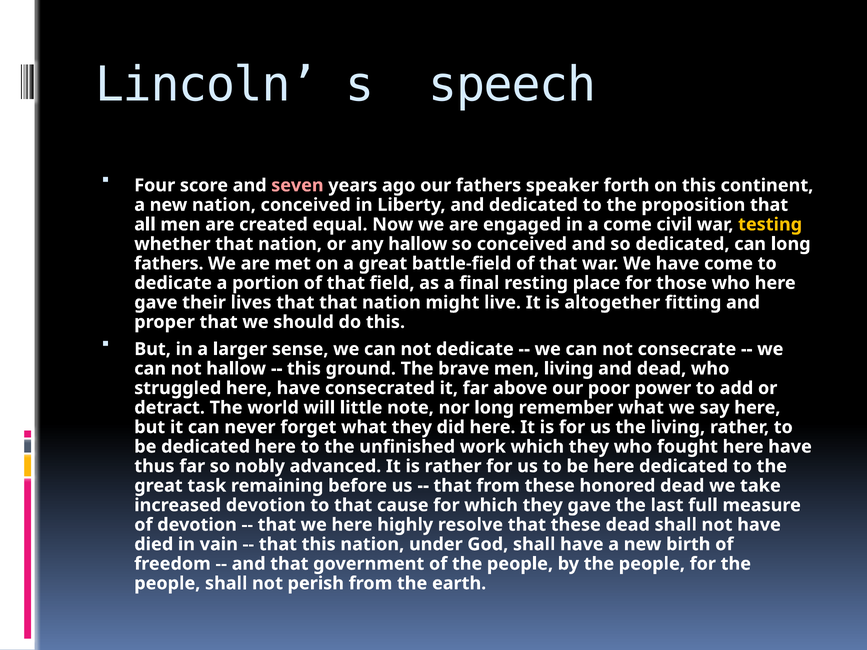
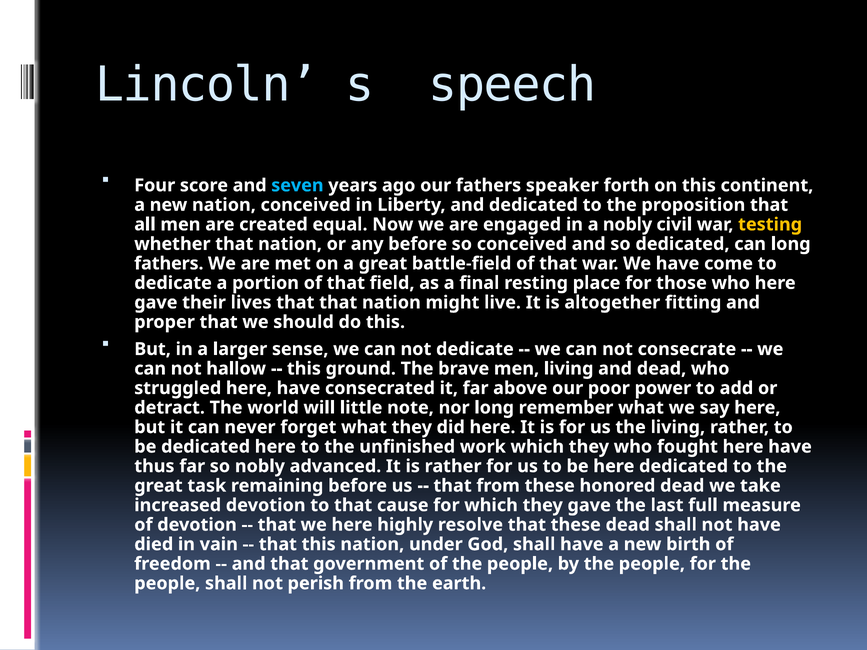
seven colour: pink -> light blue
a come: come -> nobly
any hallow: hallow -> before
